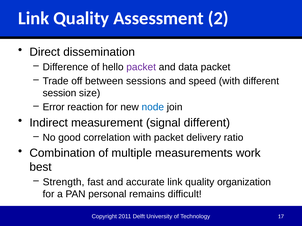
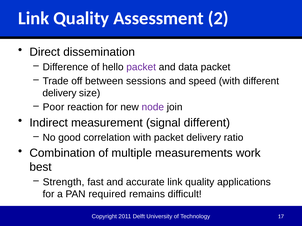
session at (59, 93): session -> delivery
Error: Error -> Poor
node colour: blue -> purple
organization: organization -> applications
personal: personal -> required
